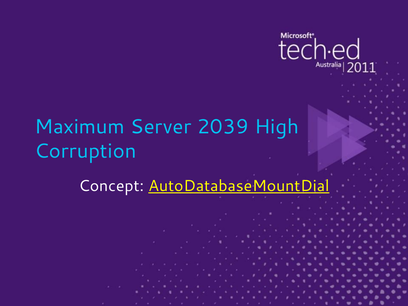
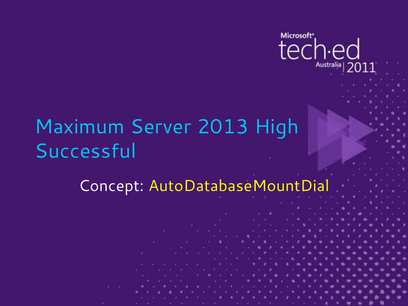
2039: 2039 -> 2013
Corruption: Corruption -> Successful
AutoDatabaseMountDial underline: present -> none
